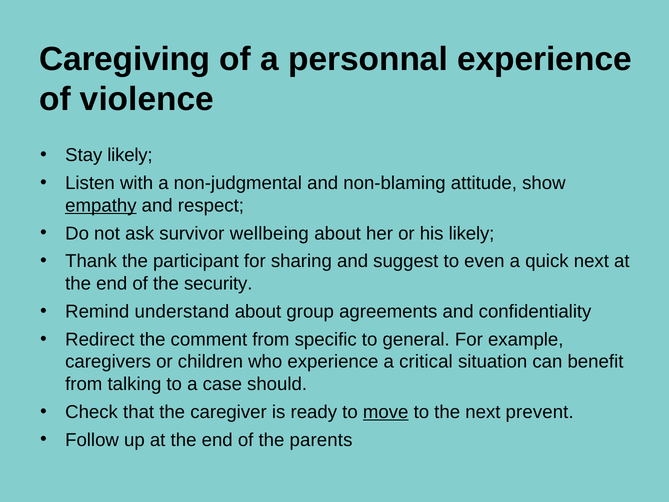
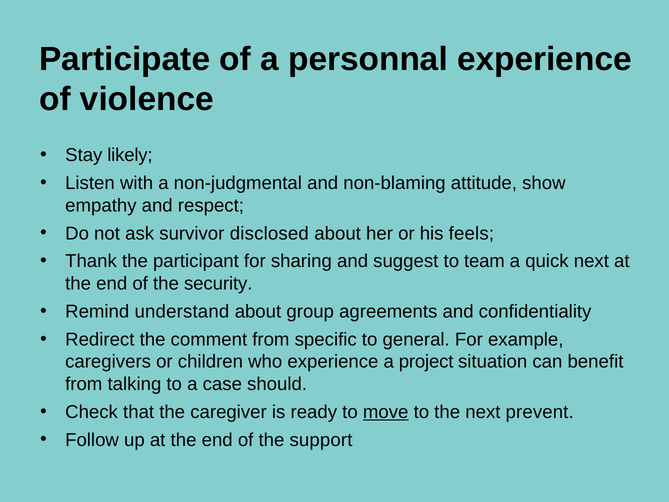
Caregiving: Caregiving -> Participate
empathy underline: present -> none
wellbeing: wellbeing -> disclosed
his likely: likely -> feels
even: even -> team
critical: critical -> project
parents: parents -> support
